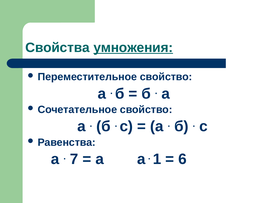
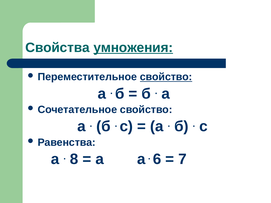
свойство at (166, 77) underline: none -> present
7: 7 -> 8
1: 1 -> 6
6: 6 -> 7
